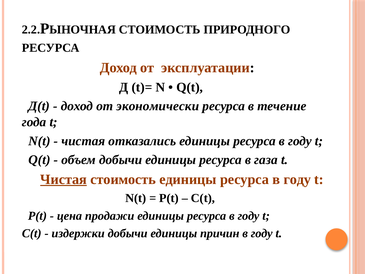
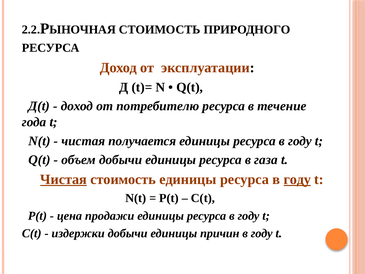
экономически: экономически -> потребителю
отказались: отказались -> получается
году at (297, 179) underline: none -> present
